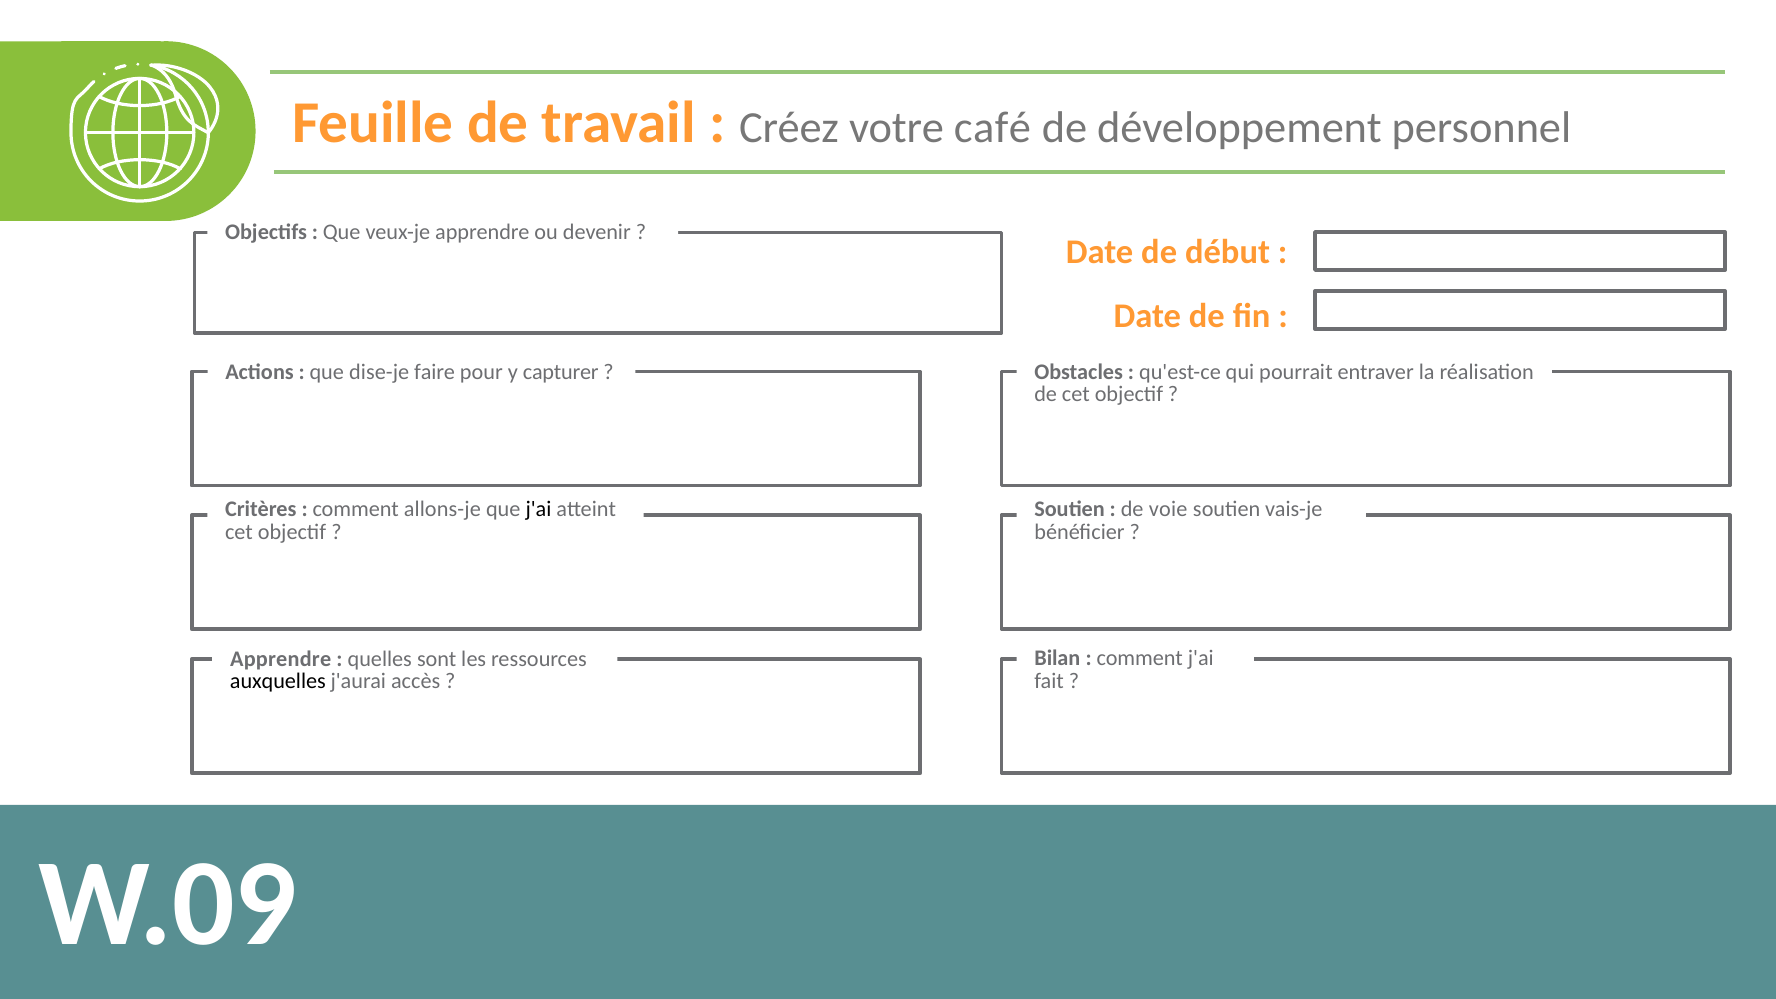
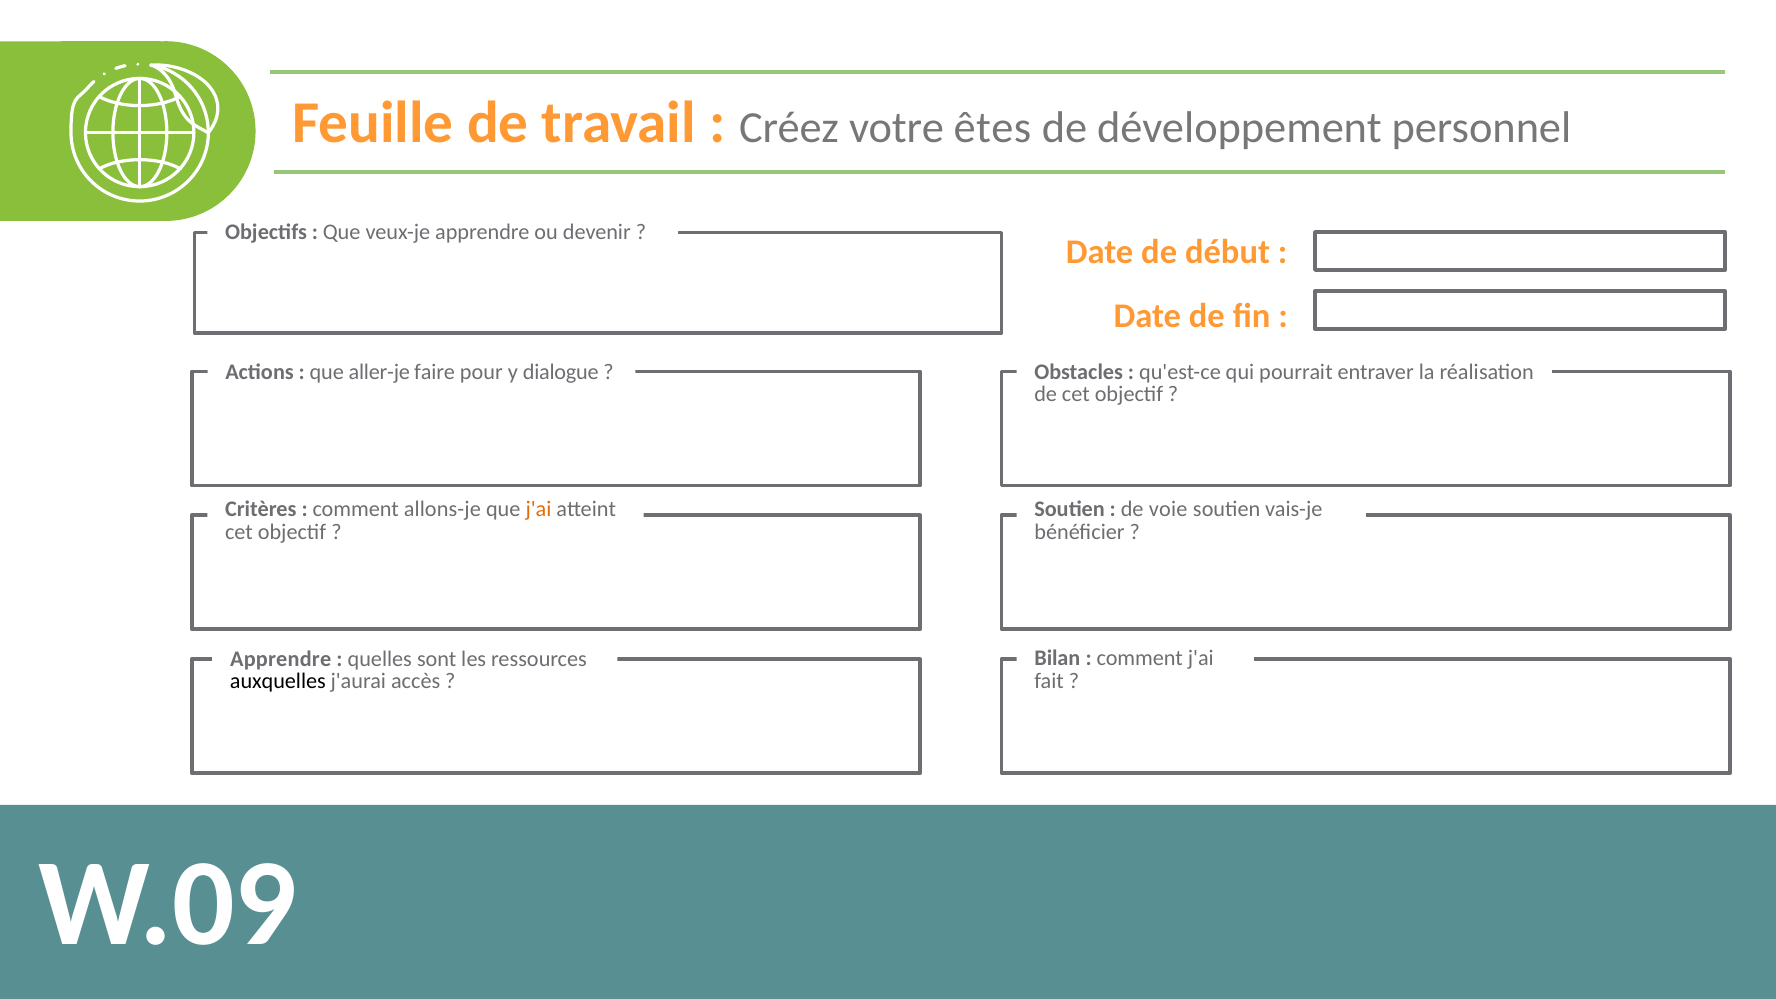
café: café -> êtes
dise-je: dise-je -> aller-je
capturer: capturer -> dialogue
j'ai at (538, 510) colour: black -> orange
